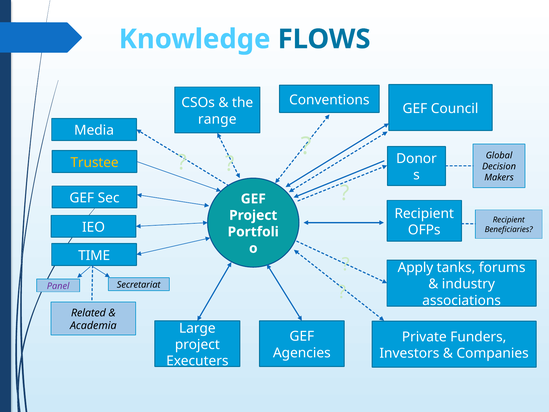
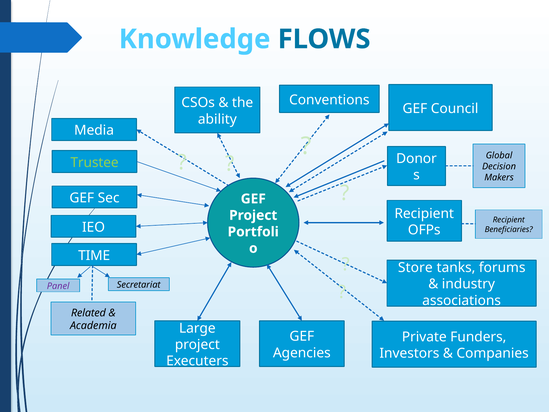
range: range -> ability
Trustee colour: yellow -> light green
Apply: Apply -> Store
